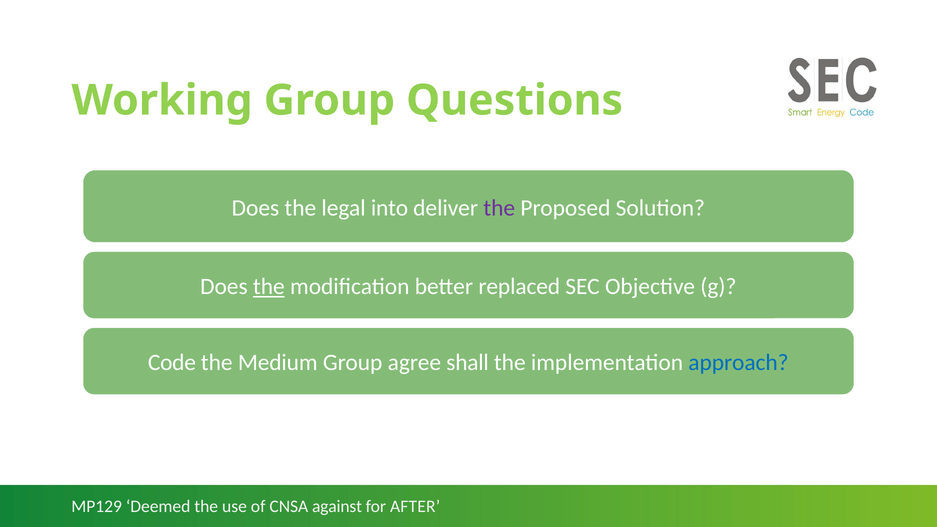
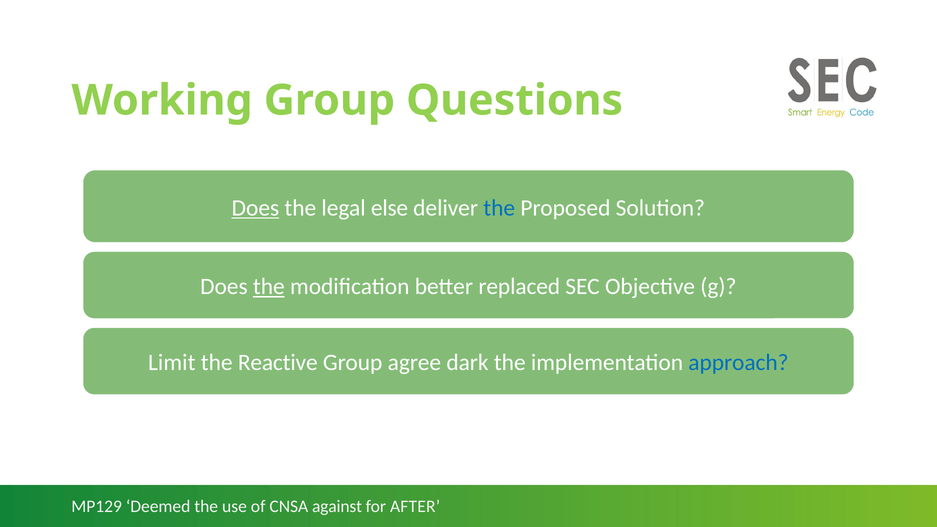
Does at (255, 208) underline: none -> present
into: into -> else
the at (499, 208) colour: purple -> blue
Code: Code -> Limit
Medium: Medium -> Reactive
shall: shall -> dark
